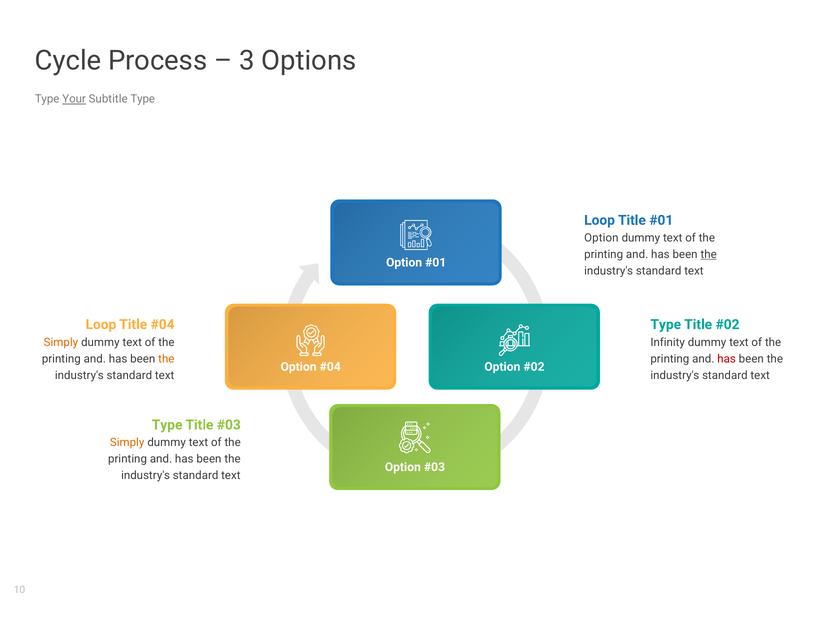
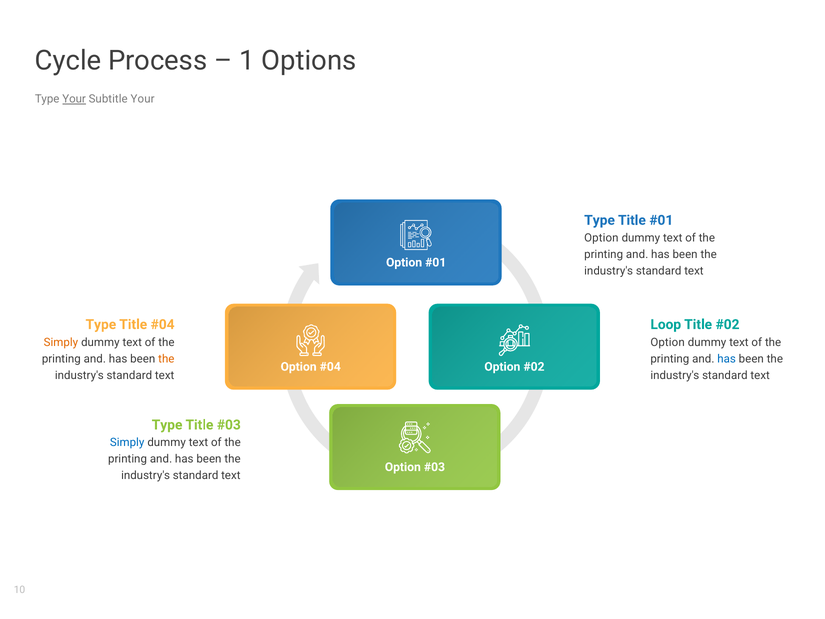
3: 3 -> 1
Subtitle Type: Type -> Your
Loop at (600, 220): Loop -> Type
the at (709, 254) underline: present -> none
Loop at (101, 324): Loop -> Type
Type at (666, 324): Type -> Loop
Infinity at (668, 342): Infinity -> Option
has at (727, 359) colour: red -> blue
Simply at (127, 442) colour: orange -> blue
